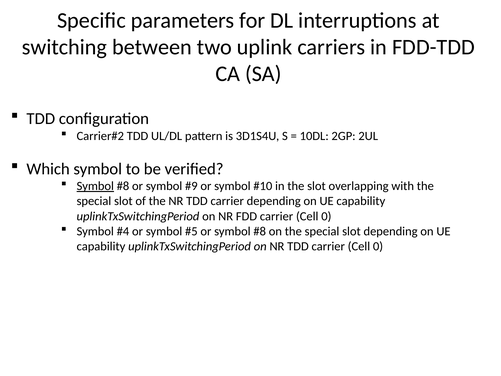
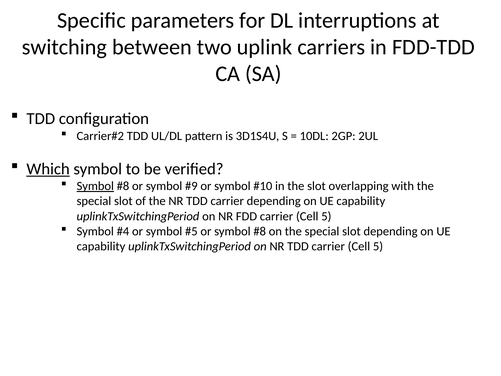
Which underline: none -> present
FDD carrier Cell 0: 0 -> 5
TDD carrier Cell 0: 0 -> 5
